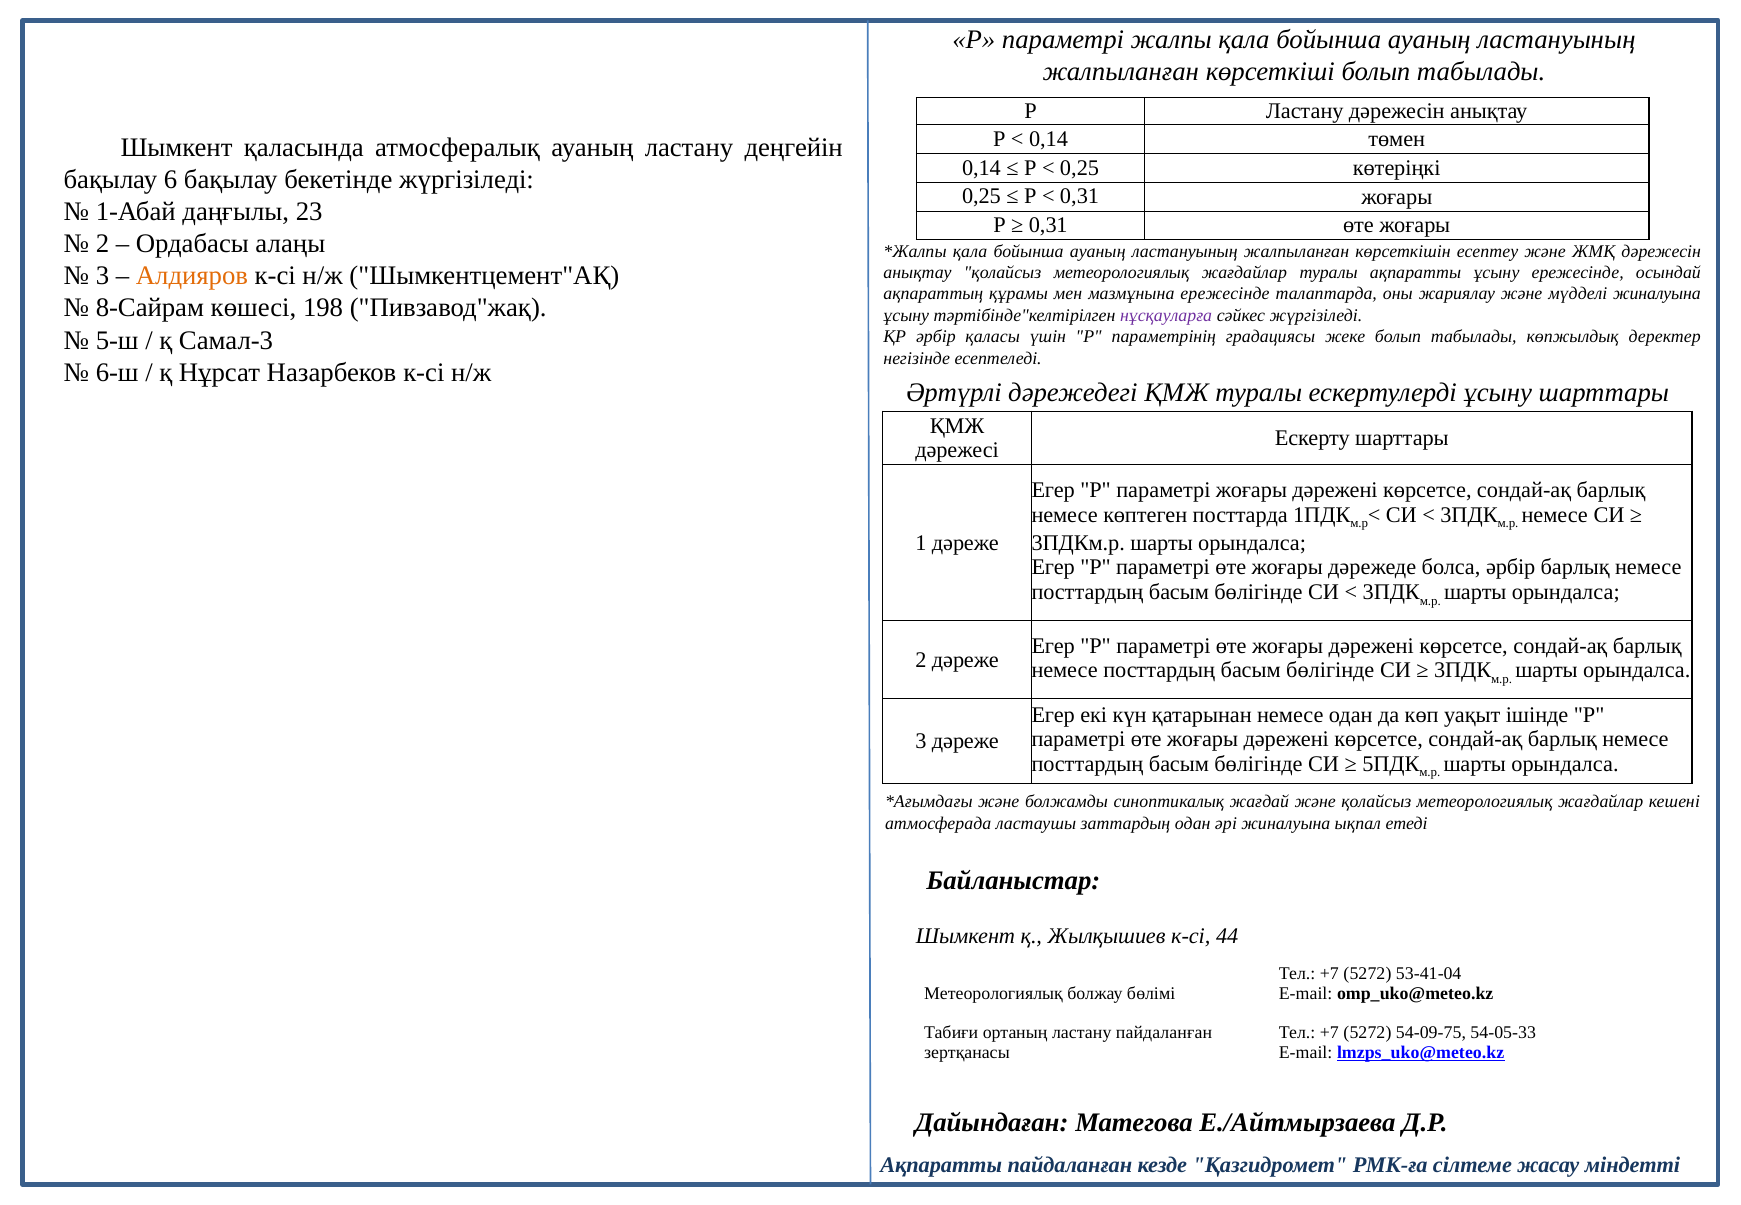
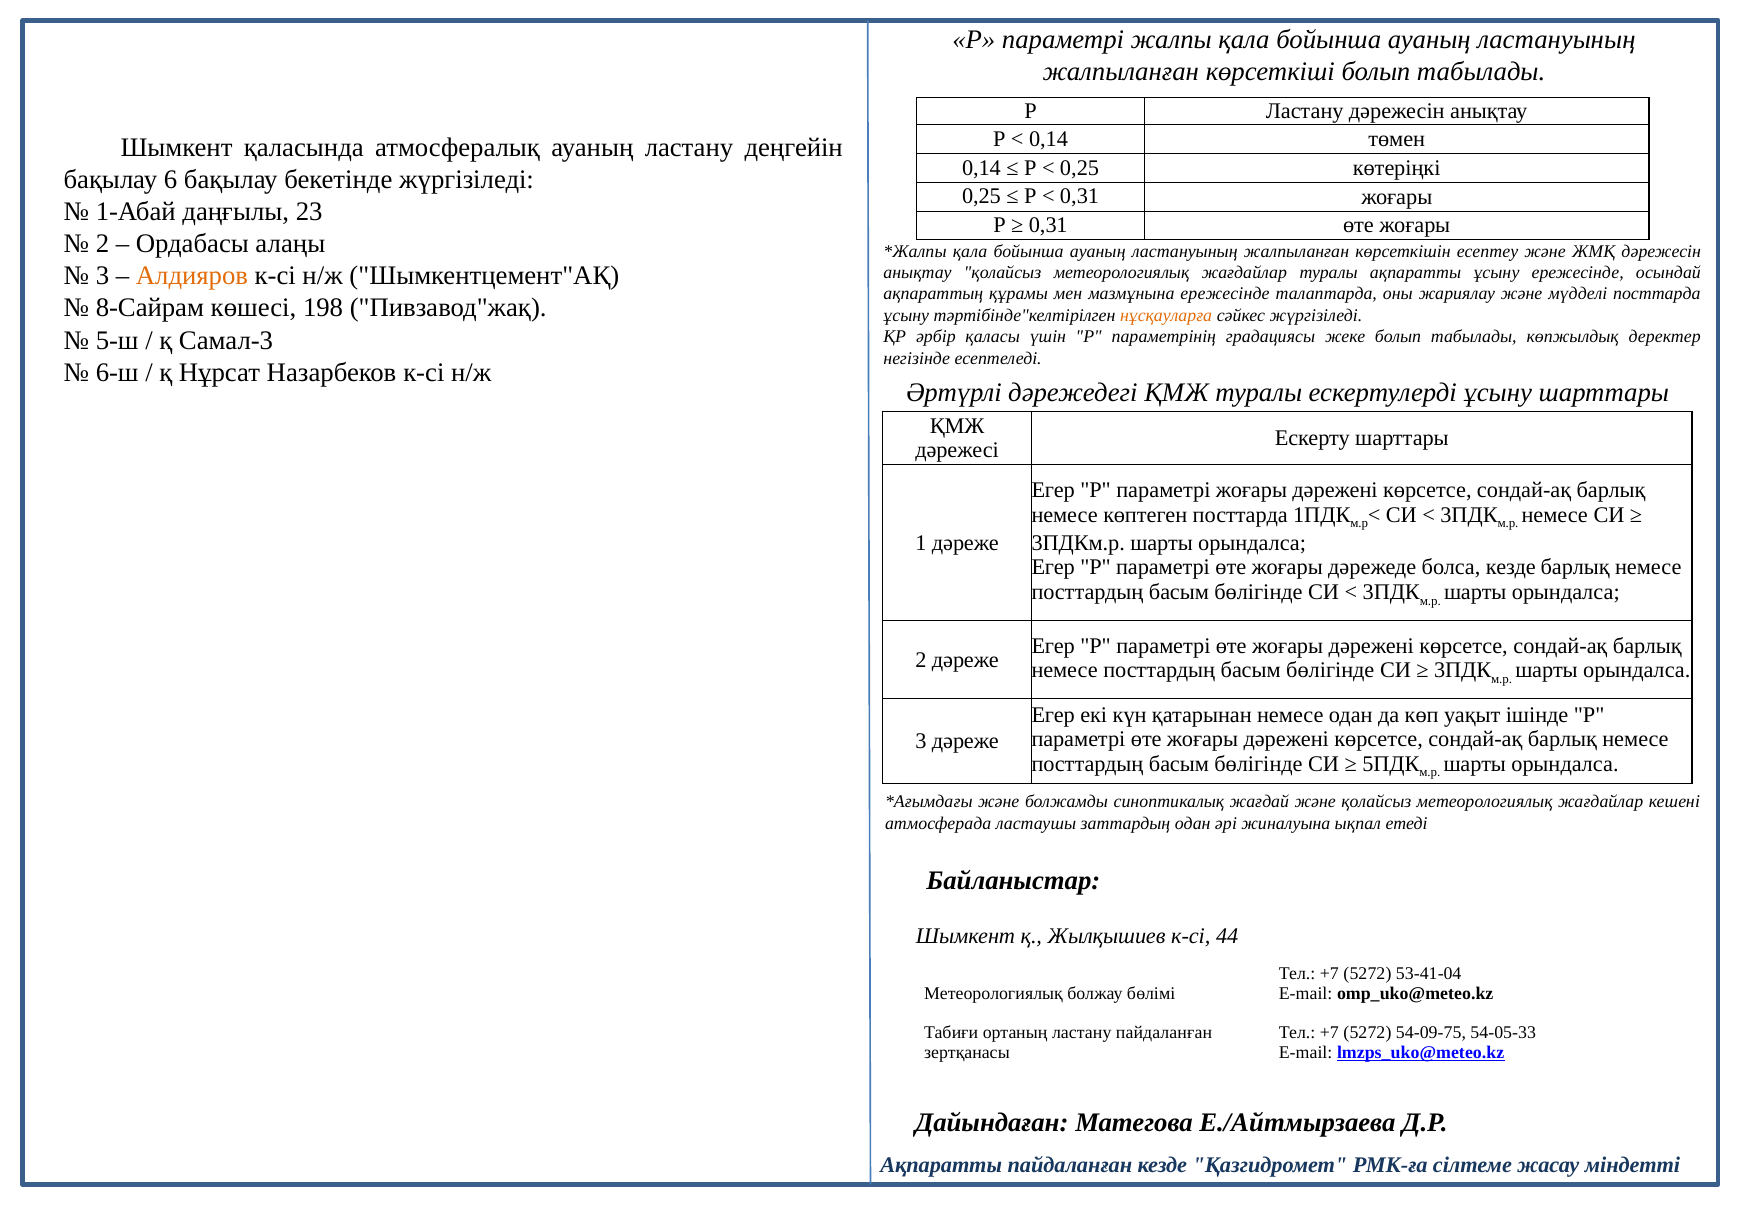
мүдделі жиналуына: жиналуына -> посттарда
нұсқауларға colour: purple -> orange
болса әрбір: әрбір -> кезде
